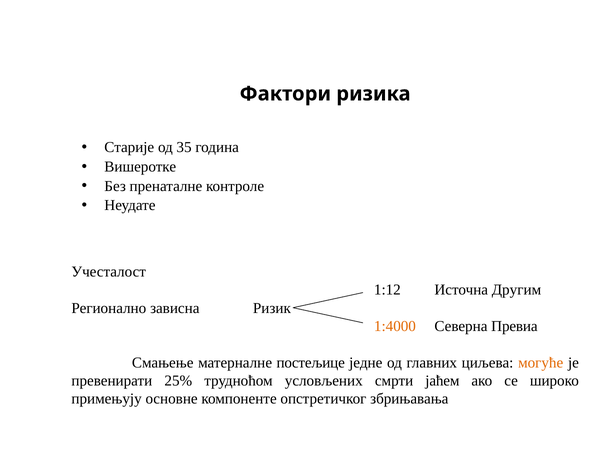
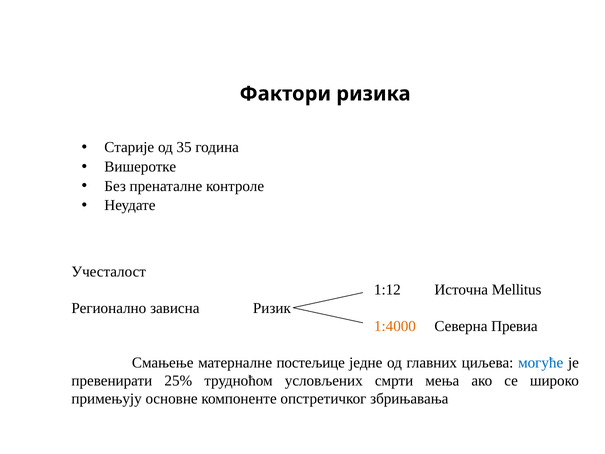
Другим: Другим -> Mellitus
могуће colour: orange -> blue
јаћем: јаћем -> мења
